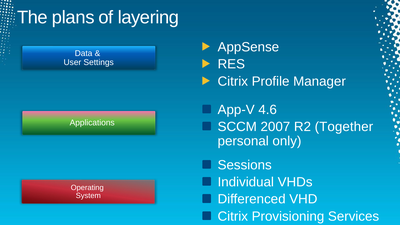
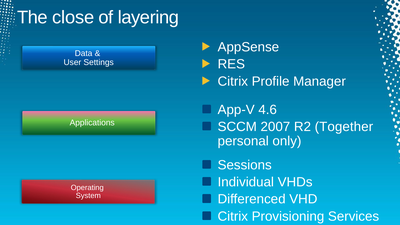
plans: plans -> close
